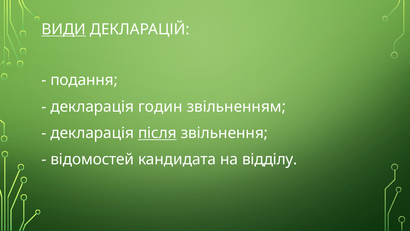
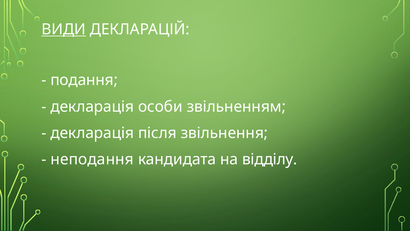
годин: годин -> особи
після underline: present -> none
відомостей: відомостей -> неподання
